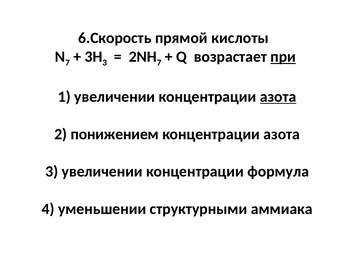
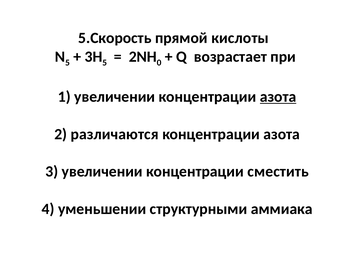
6.Скорость: 6.Скорость -> 5.Скорость
7 at (67, 63): 7 -> 5
3 at (105, 63): 3 -> 5
7 at (159, 63): 7 -> 0
при underline: present -> none
понижением: понижением -> различаются
формула: формула -> сместить
